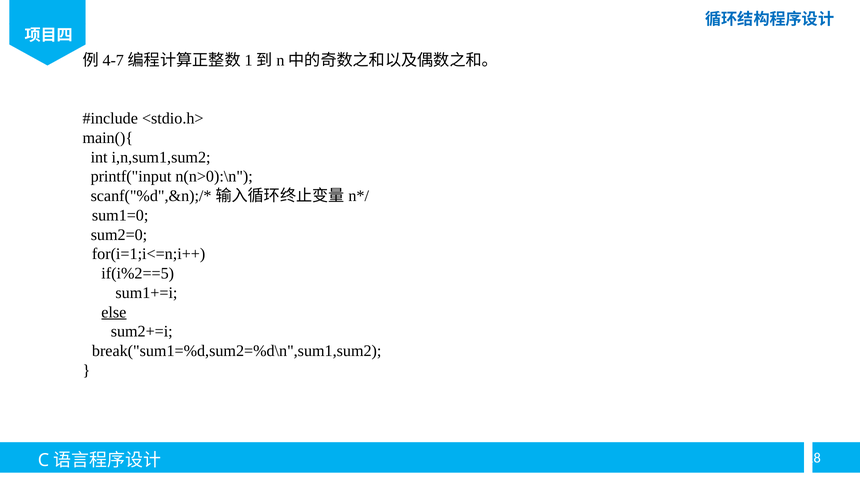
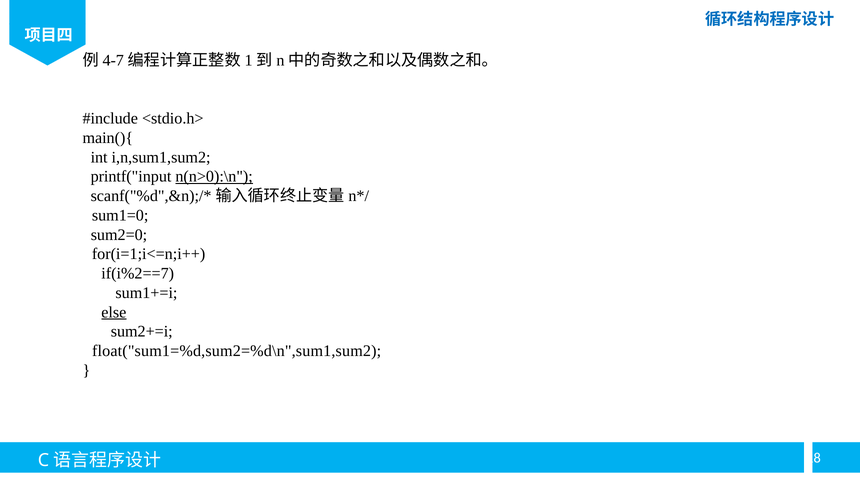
n(n>0):\n underline: none -> present
if(i%2==5: if(i%2==5 -> if(i%2==7
break("sum1=%d,sum2=%d\n",sum1,sum2: break("sum1=%d,sum2=%d\n",sum1,sum2 -> float("sum1=%d,sum2=%d\n",sum1,sum2
